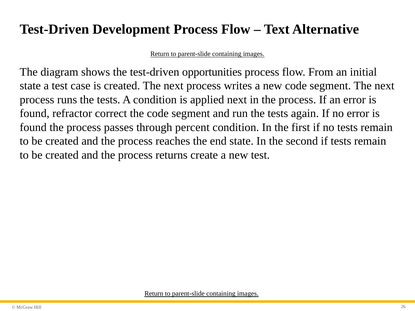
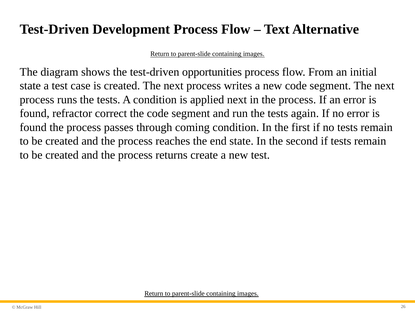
percent: percent -> coming
